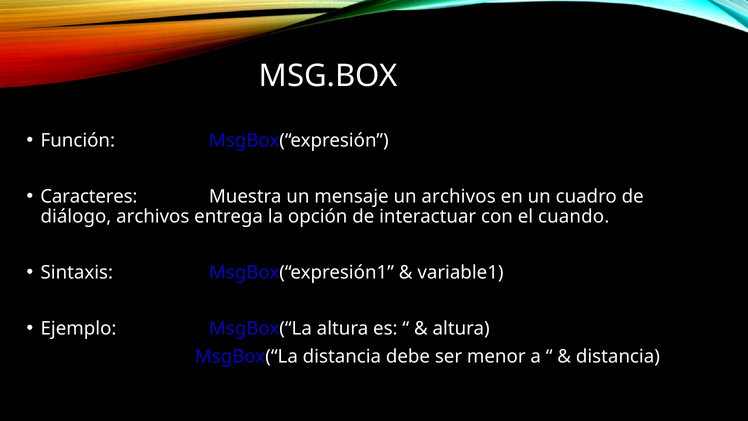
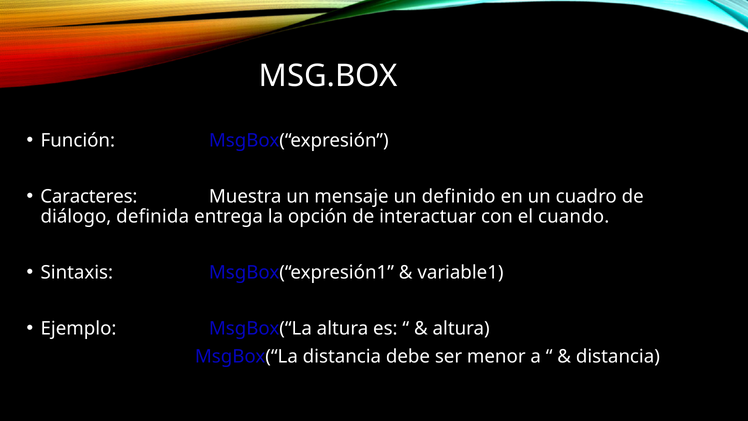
un archivos: archivos -> definido
diálogo archivos: archivos -> definida
